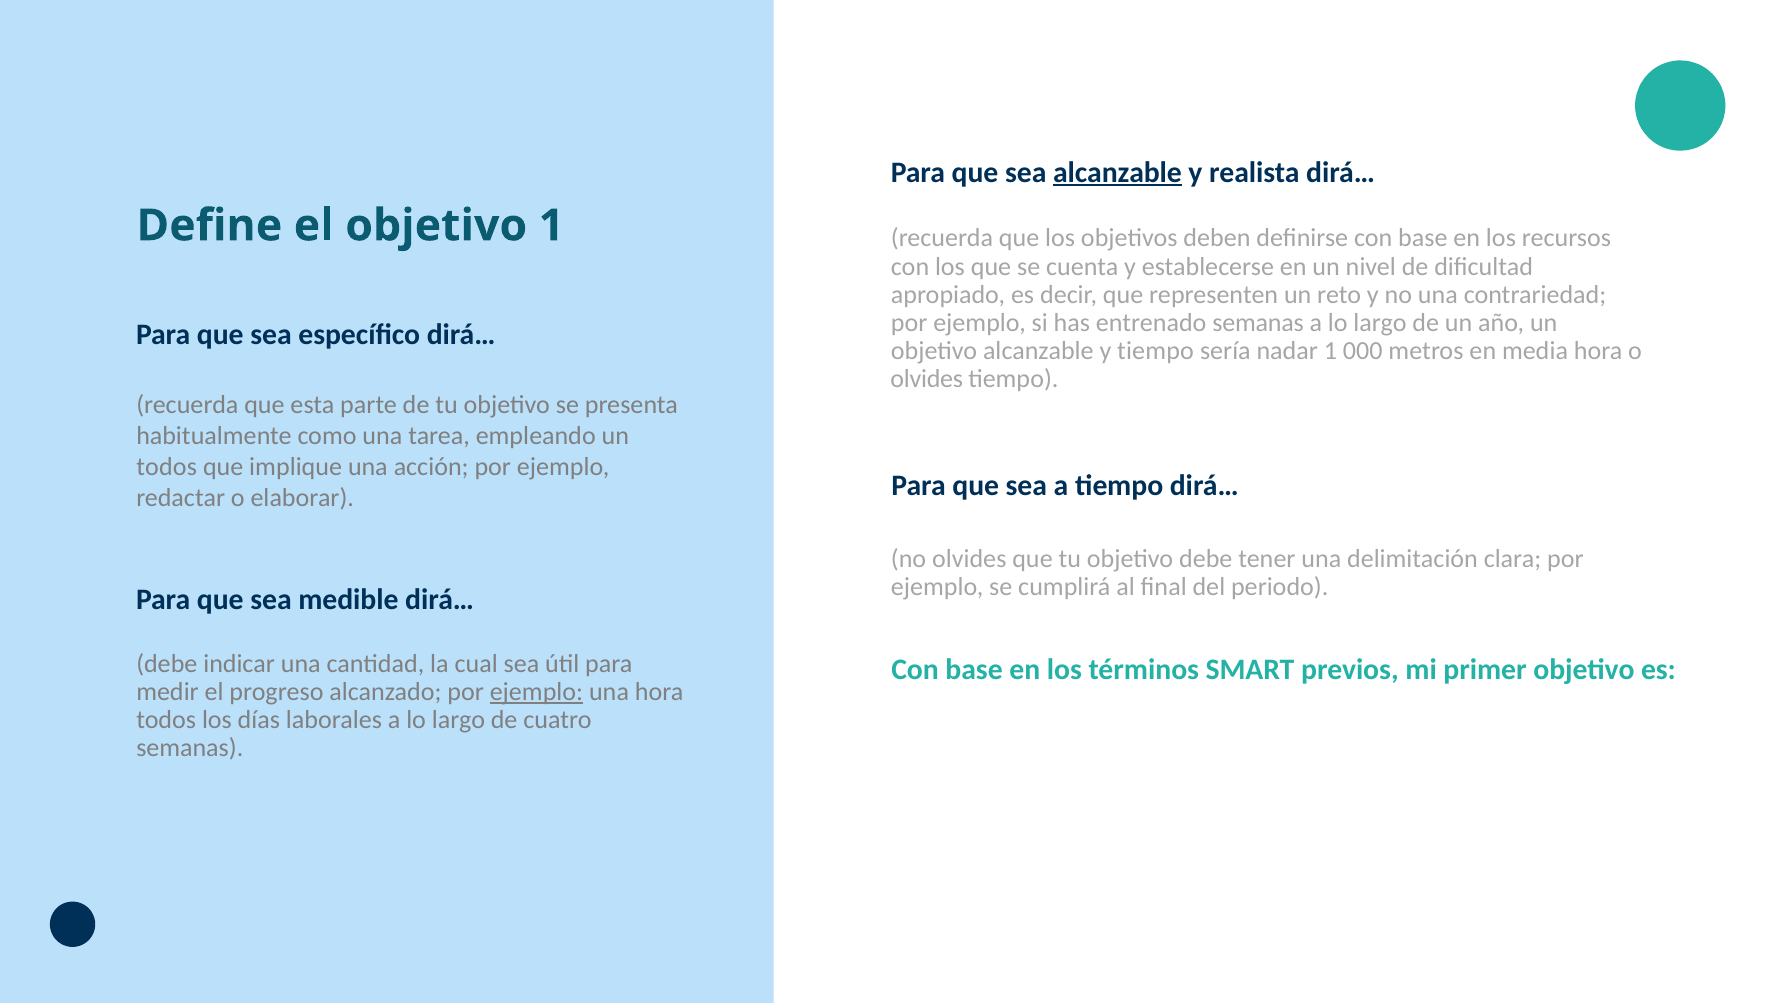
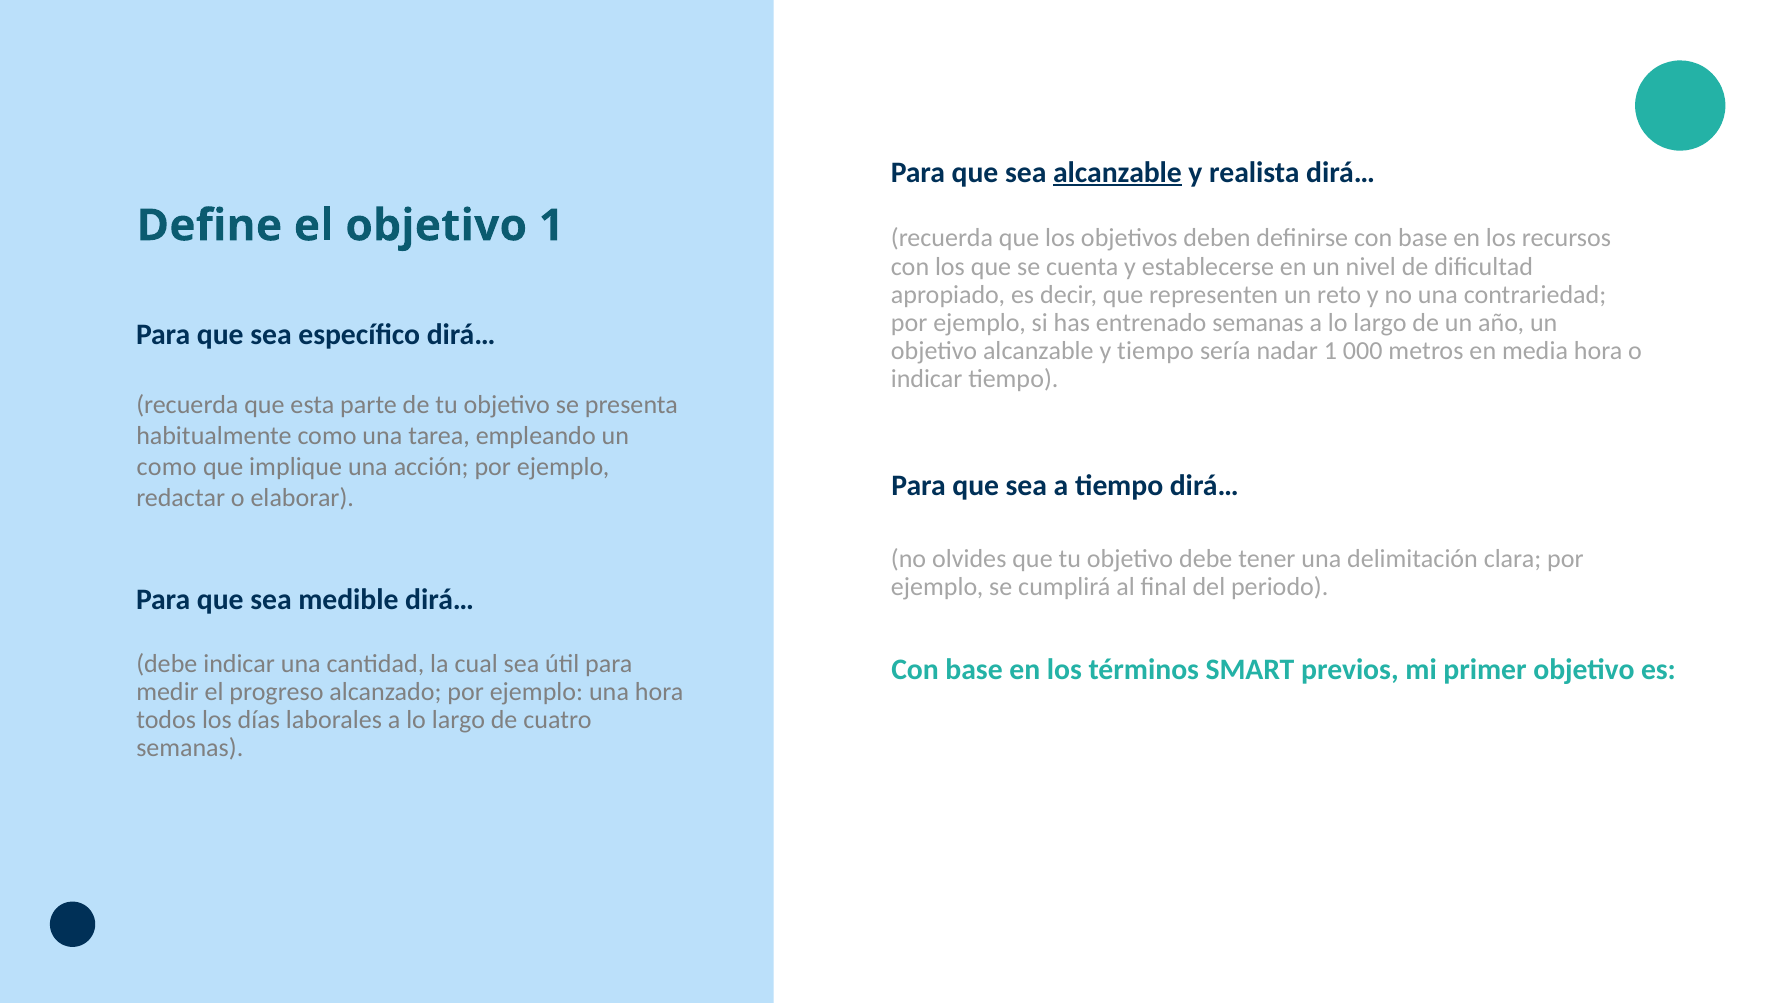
olvides at (927, 379): olvides -> indicar
todos at (167, 467): todos -> como
ejemplo at (536, 692) underline: present -> none
